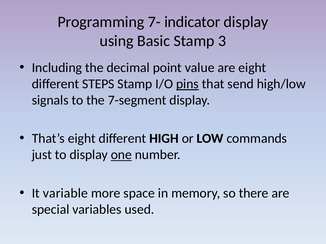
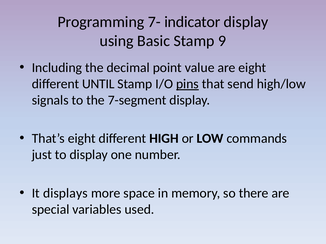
3: 3 -> 9
STEPS: STEPS -> UNTIL
one underline: present -> none
variable: variable -> displays
